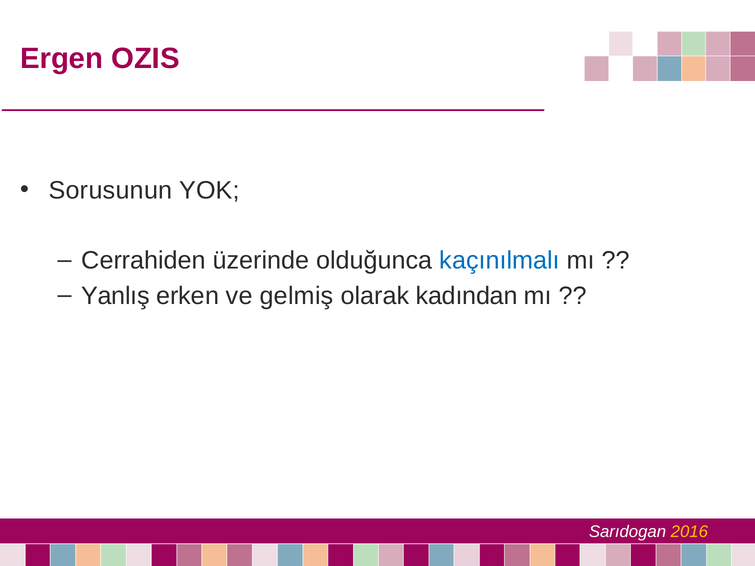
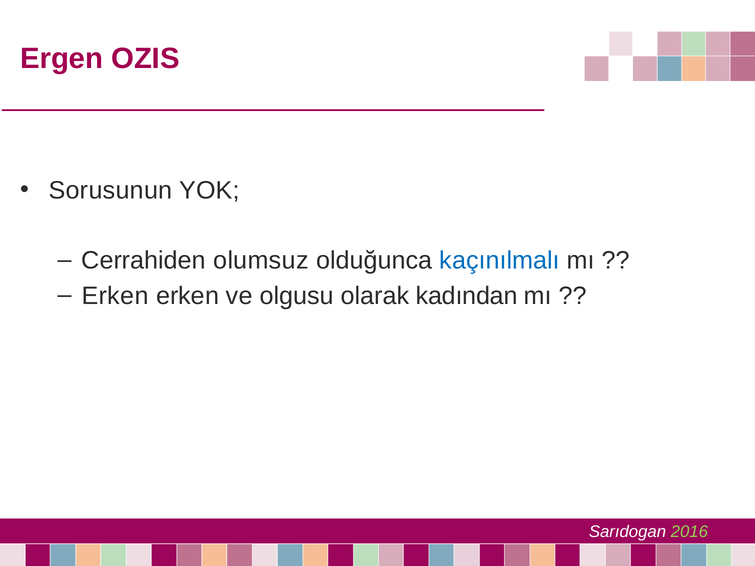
üzerinde: üzerinde -> olumsuz
Yanlış at (115, 296): Yanlış -> Erken
gelmiş: gelmiş -> olgusu
2016 colour: yellow -> light green
